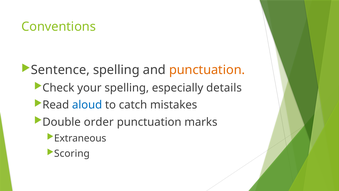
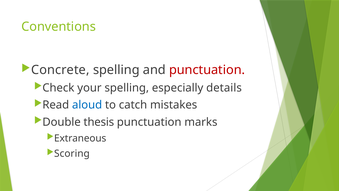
Sentence: Sentence -> Concrete
punctuation at (207, 70) colour: orange -> red
order: order -> thesis
